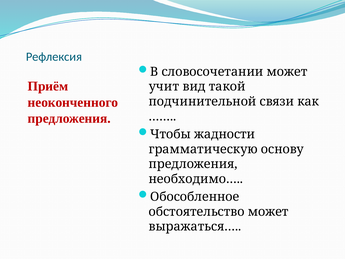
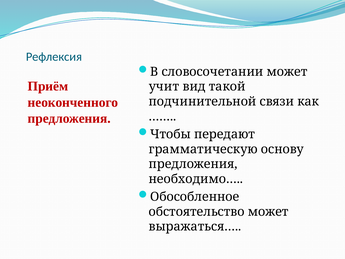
жадности: жадности -> передают
